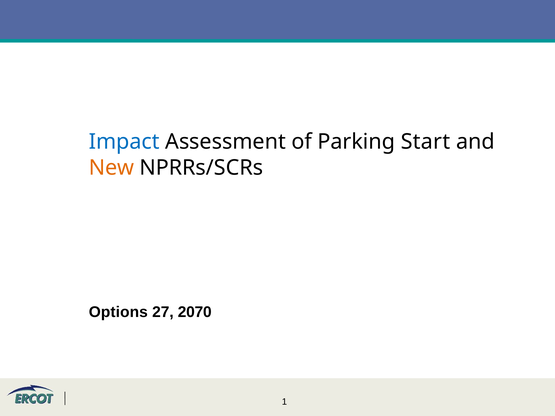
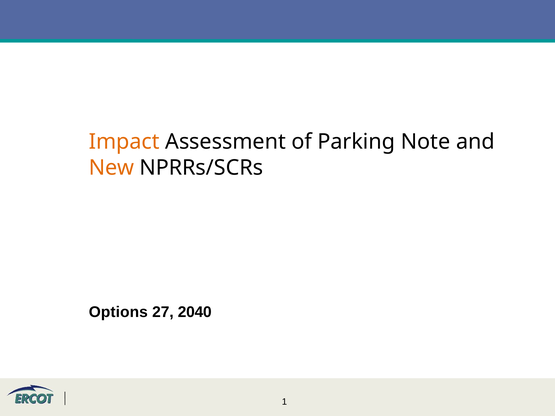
Impact colour: blue -> orange
Start: Start -> Note
2070: 2070 -> 2040
